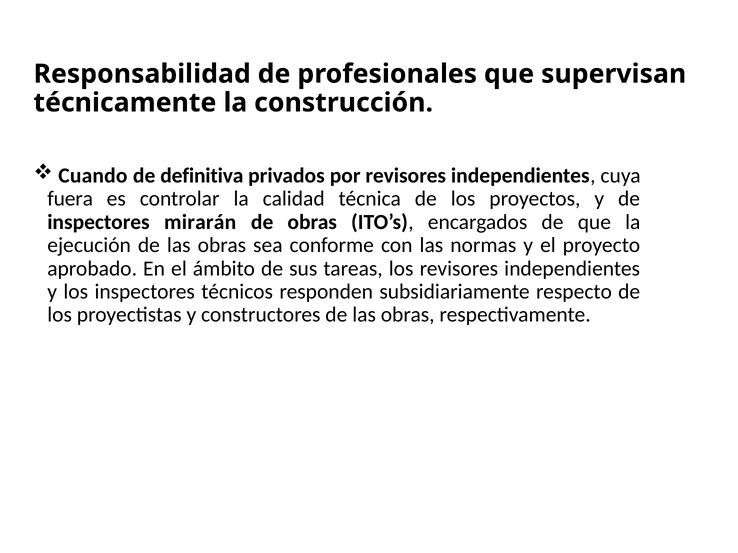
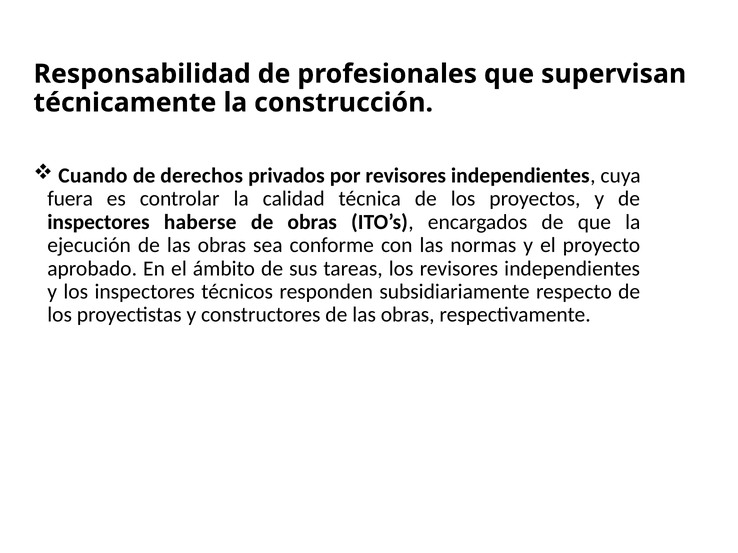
definitiva: definitiva -> derechos
mirarán: mirarán -> haberse
